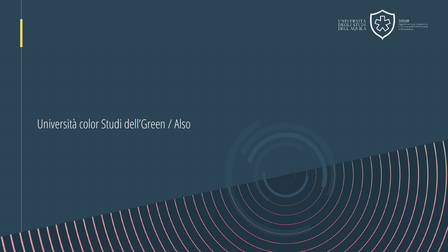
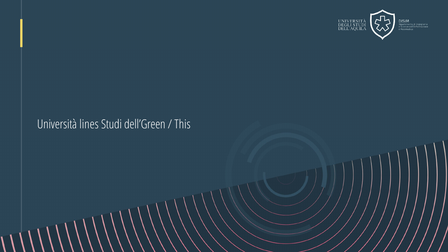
color: color -> lines
Also: Also -> This
